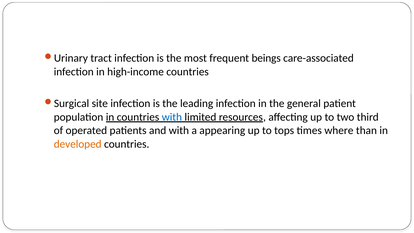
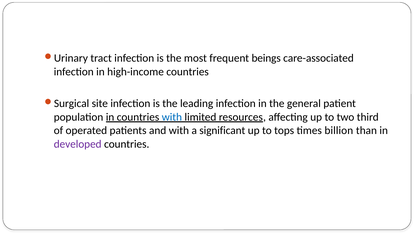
appearing: appearing -> significant
where: where -> billion
developed colour: orange -> purple
